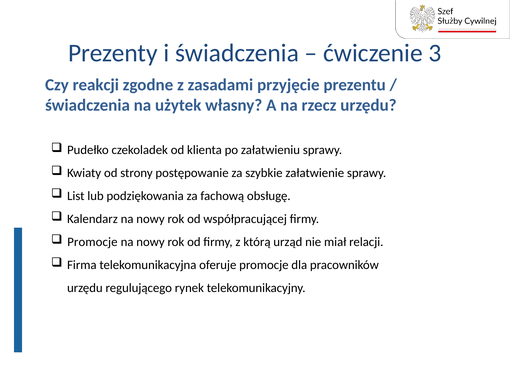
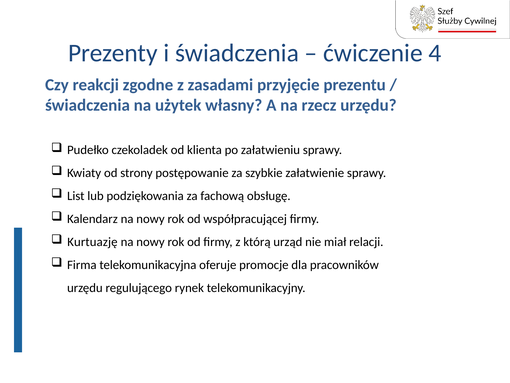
3: 3 -> 4
Promocje at (92, 242): Promocje -> Kurtuazję
